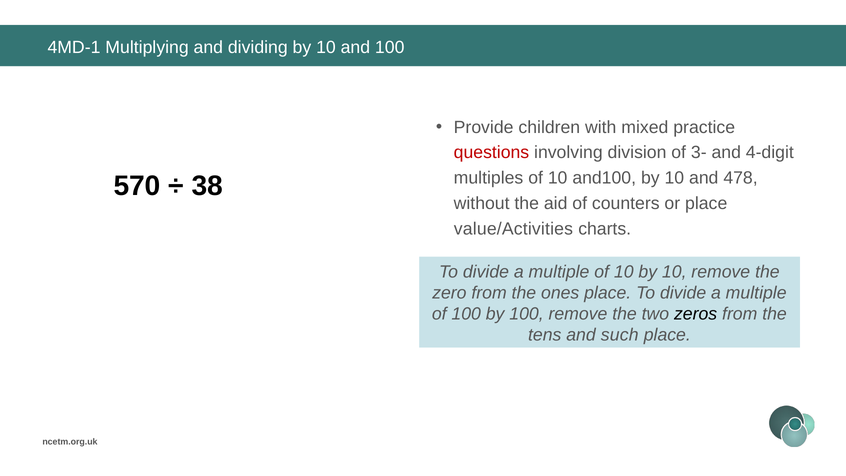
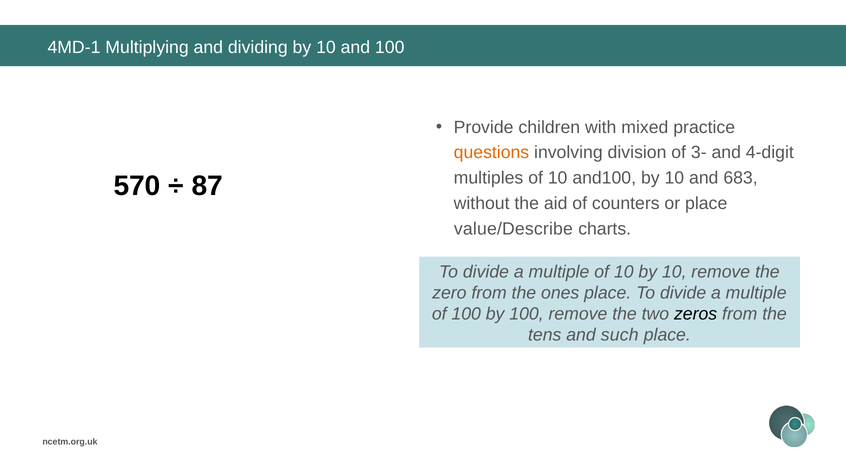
questions colour: red -> orange
478: 478 -> 683
38: 38 -> 87
value/Activities: value/Activities -> value/Describe
